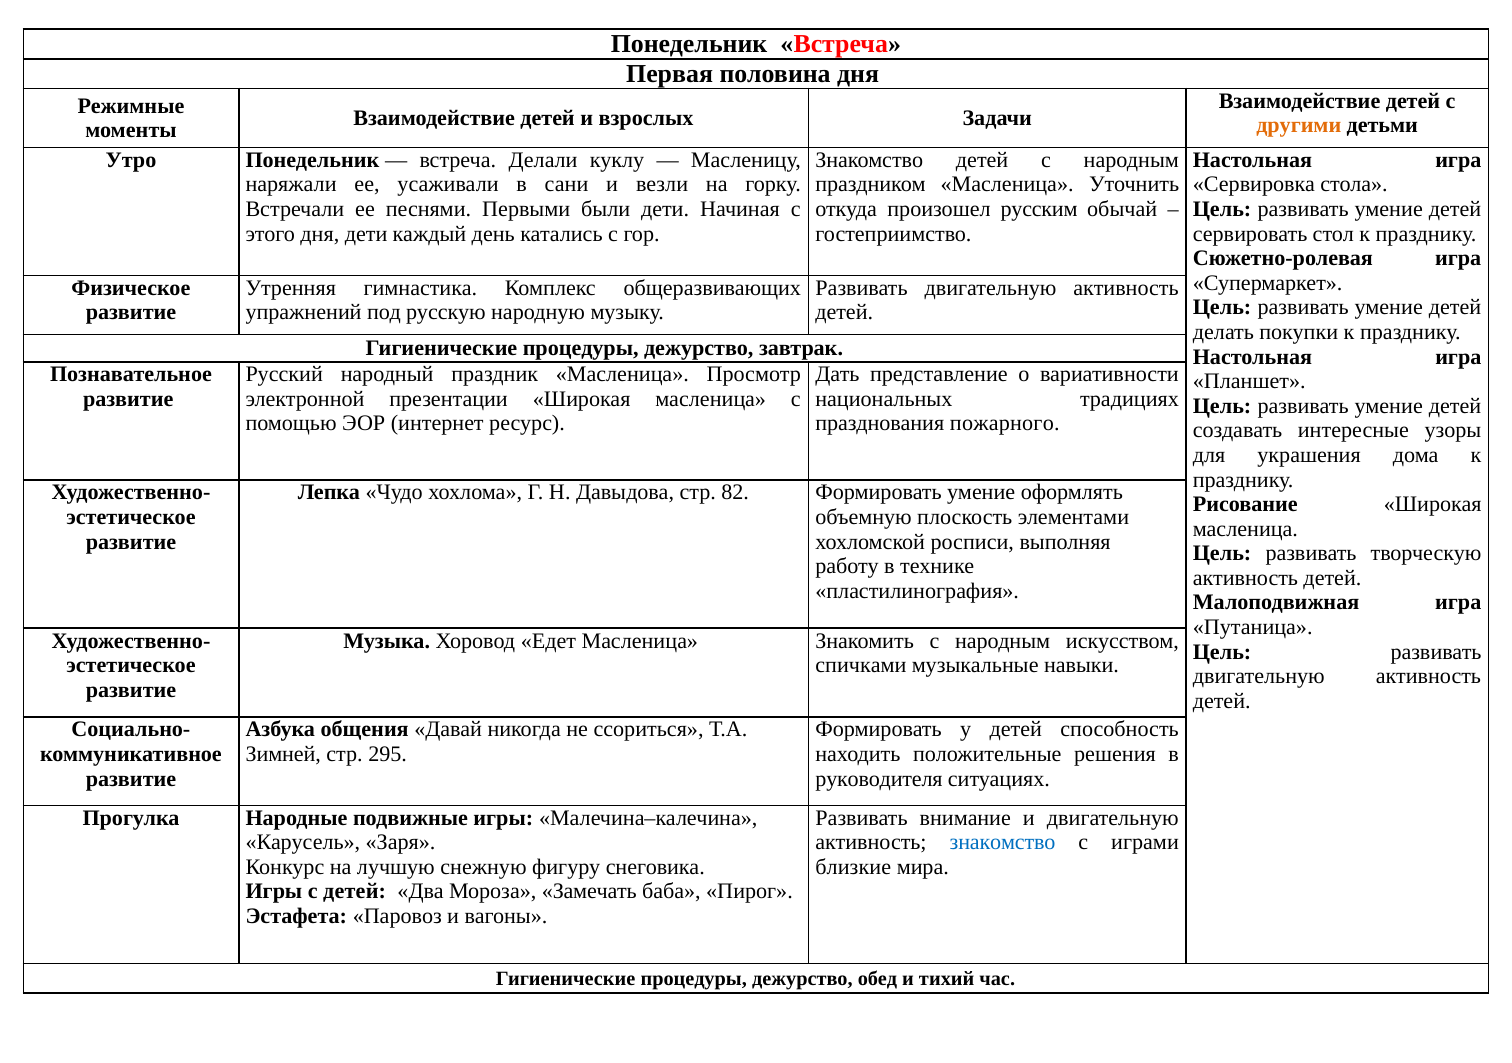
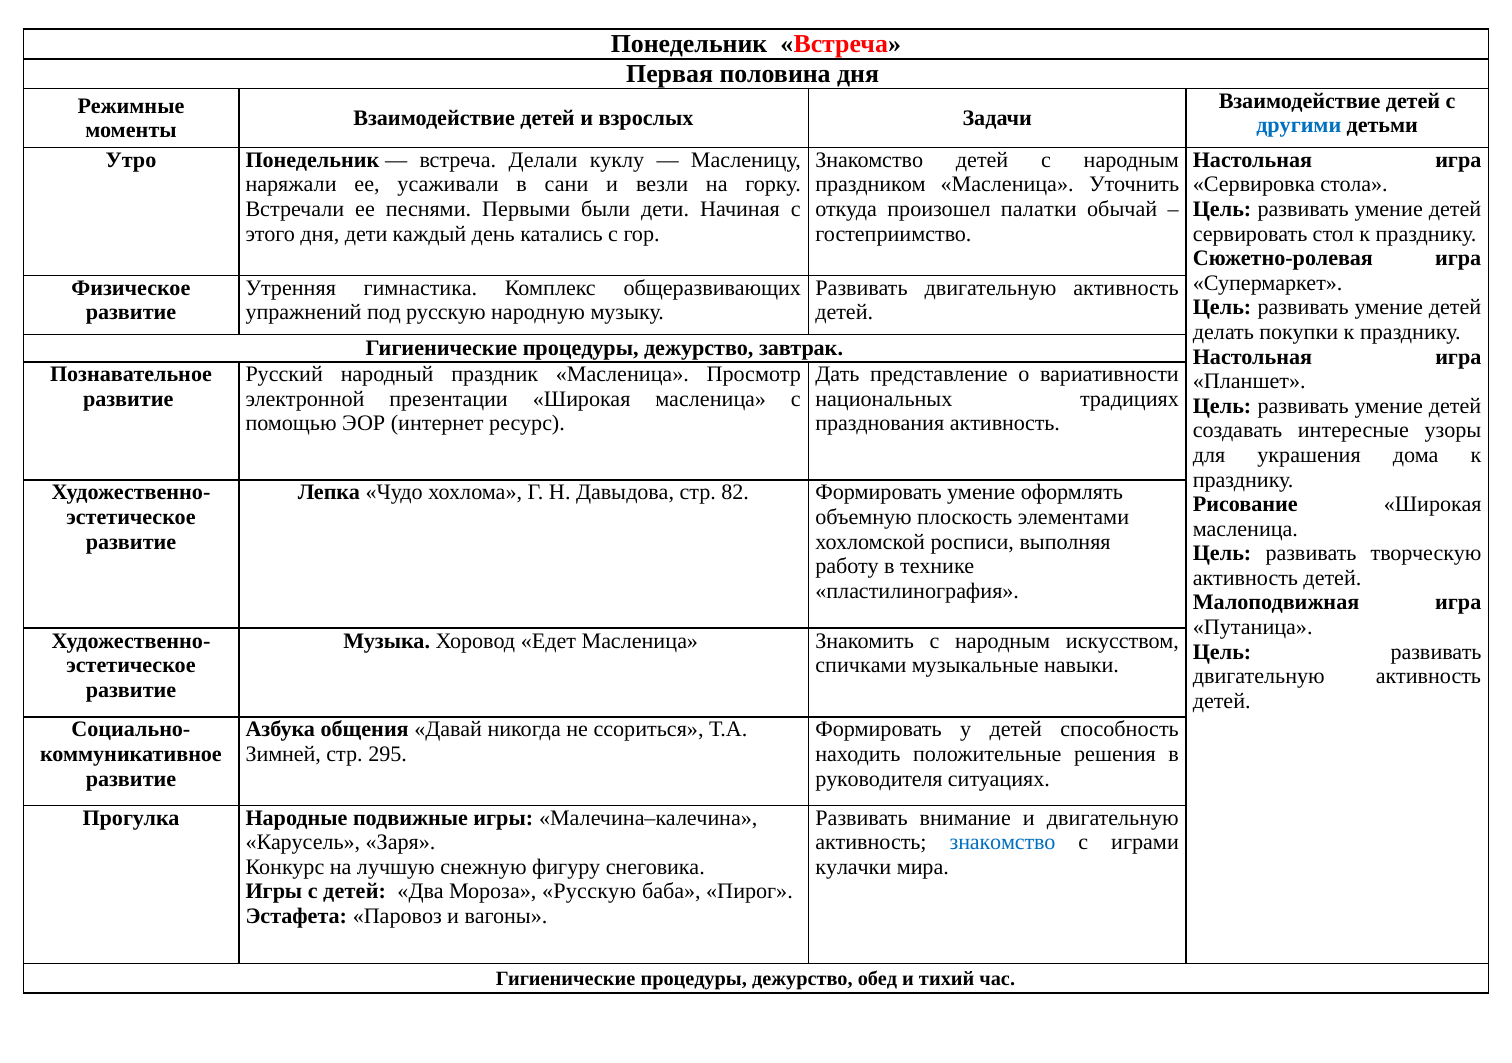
другими colour: orange -> blue
русским: русским -> палатки
празднования пожарного: пожарного -> активность
близкие: близкие -> кулачки
Мороза Замечать: Замечать -> Русскую
